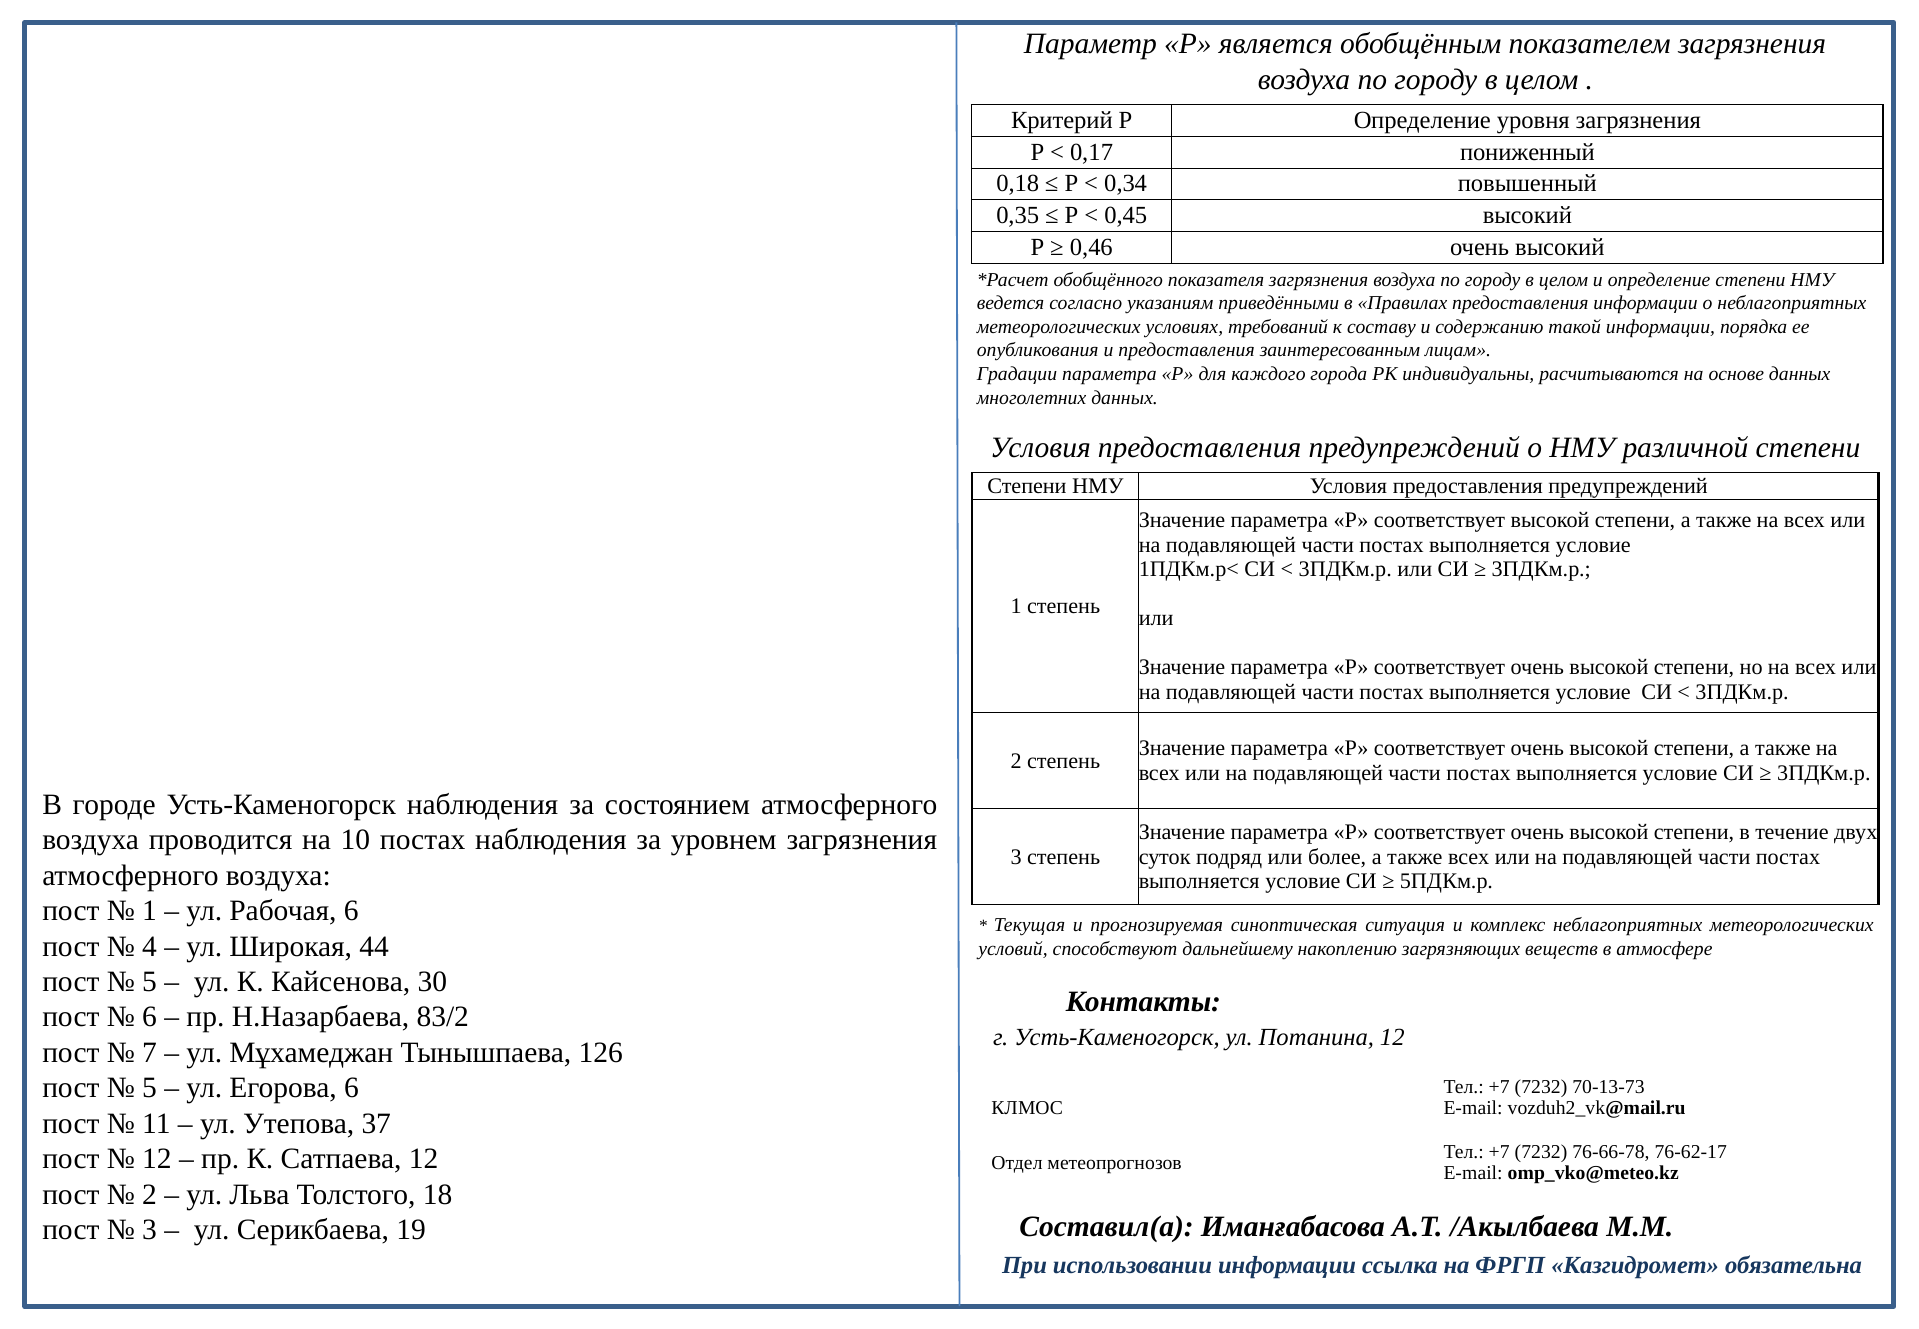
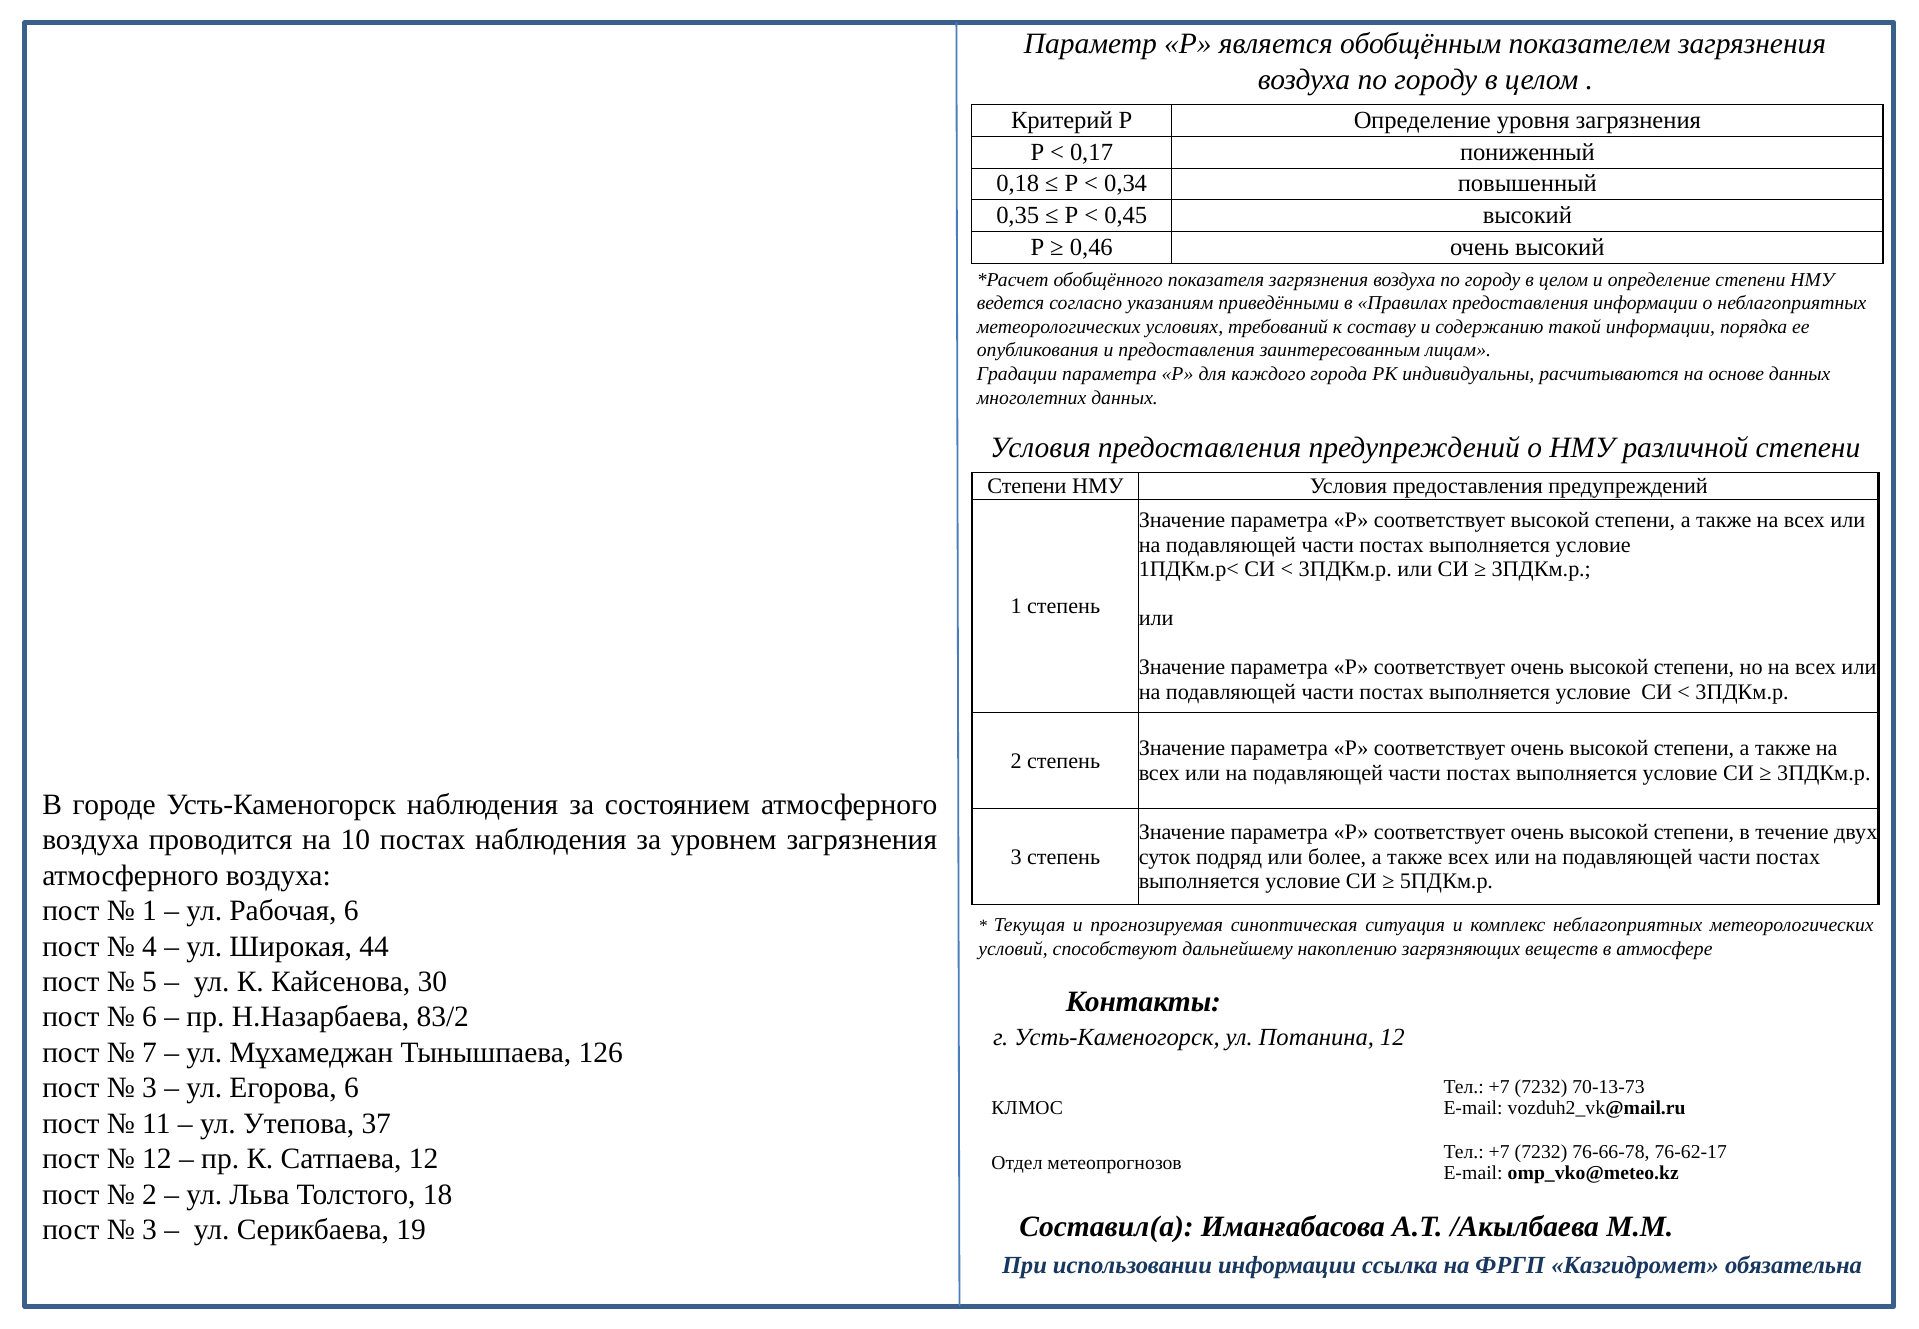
5 at (150, 1088): 5 -> 3
